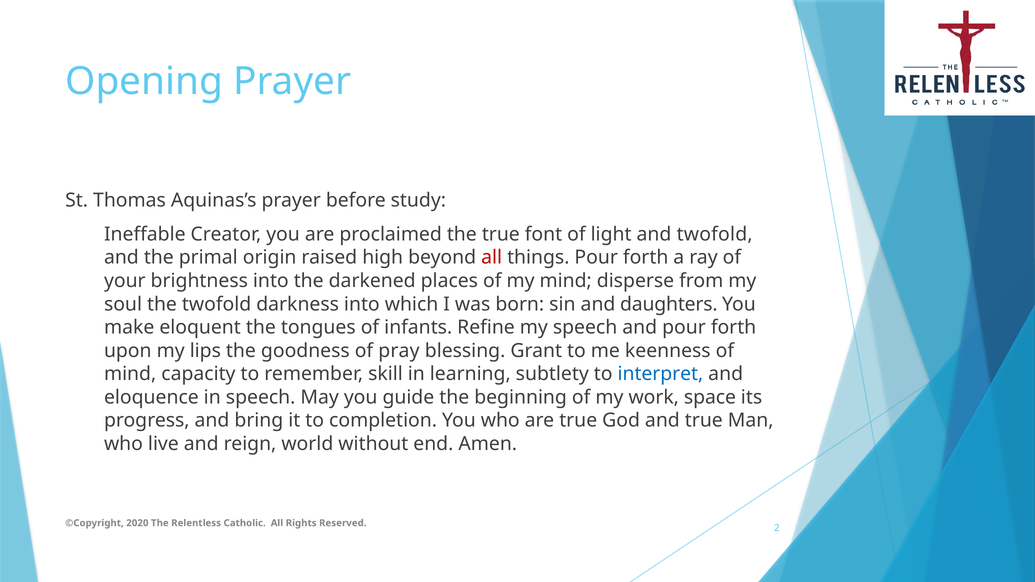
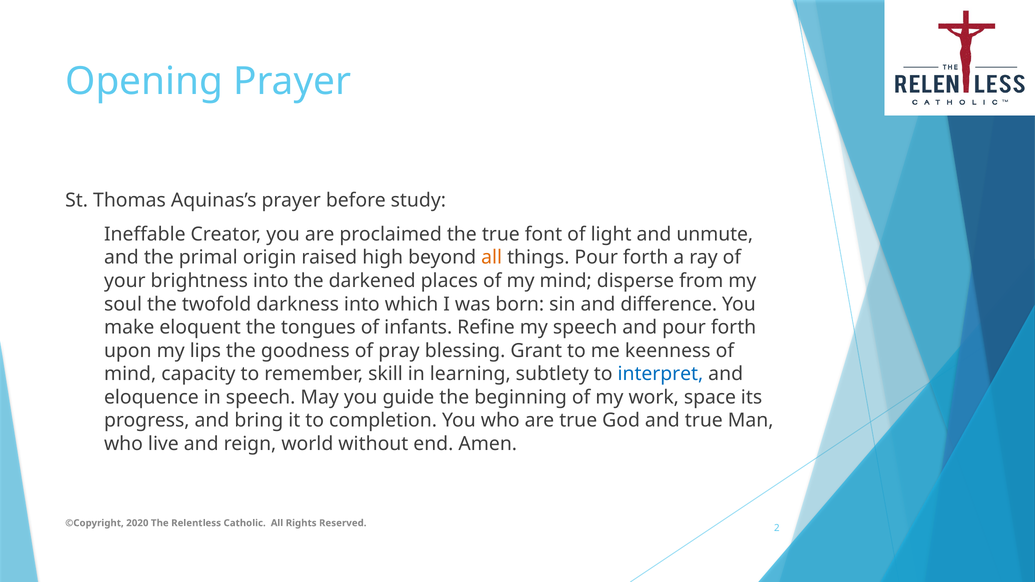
and twofold: twofold -> unmute
all at (492, 258) colour: red -> orange
daughters: daughters -> difference
